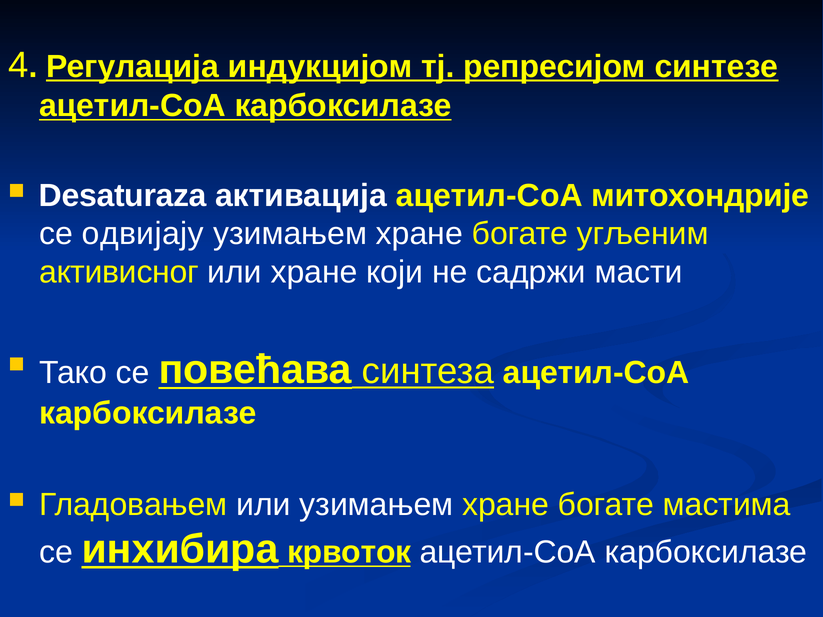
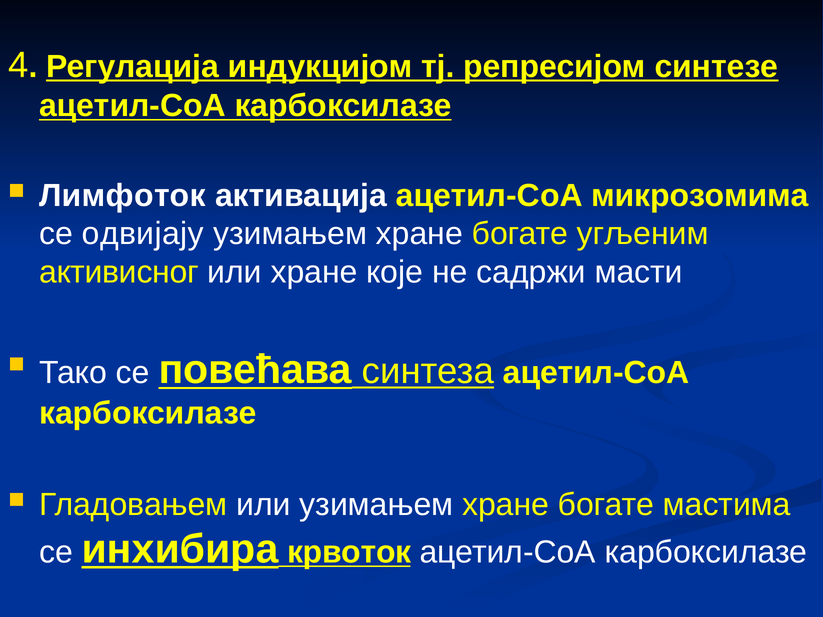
Desaturaza: Desaturaza -> Лимфоток
митохондрије: митохондрије -> микрозомима
који: који -> које
